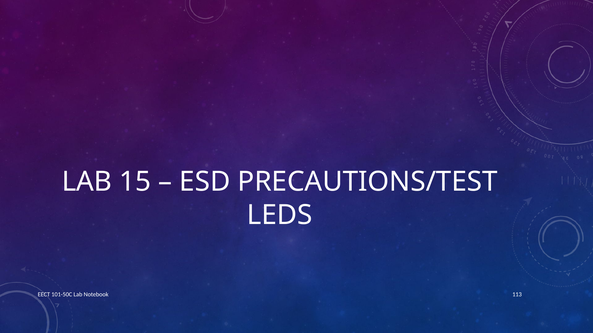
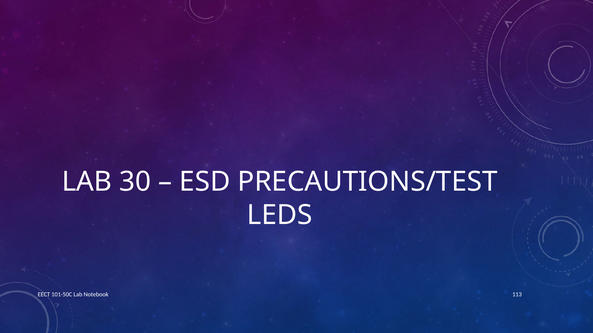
15: 15 -> 30
